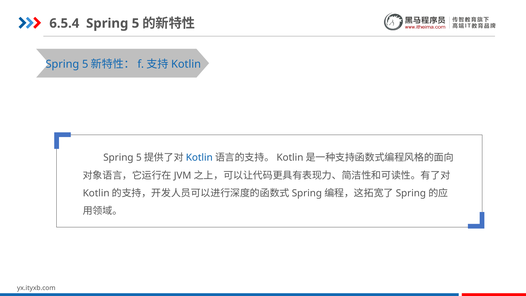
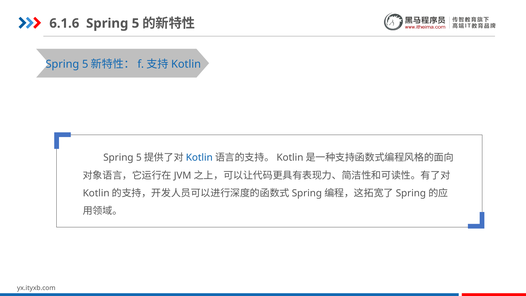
6.5.4: 6.5.4 -> 6.1.6
